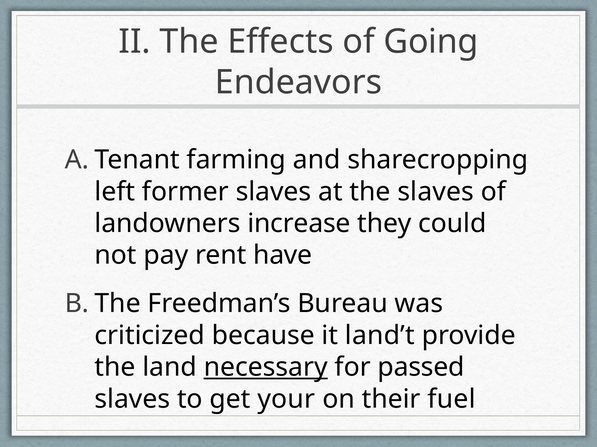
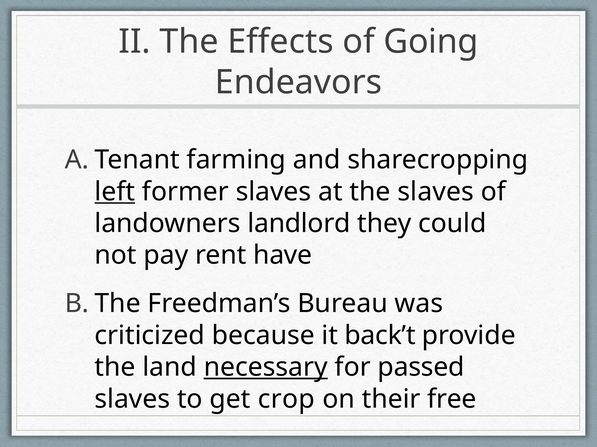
left underline: none -> present
increase: increase -> landlord
land’t: land’t -> back’t
your: your -> crop
fuel: fuel -> free
